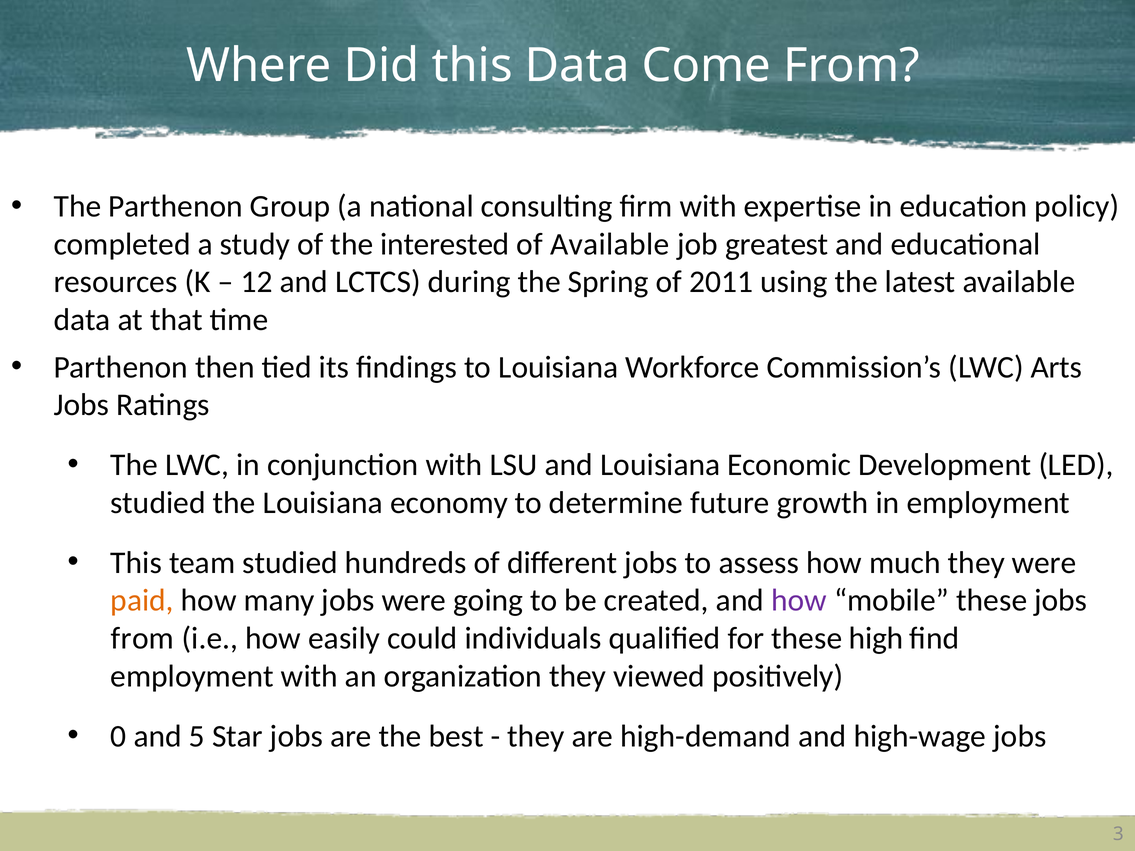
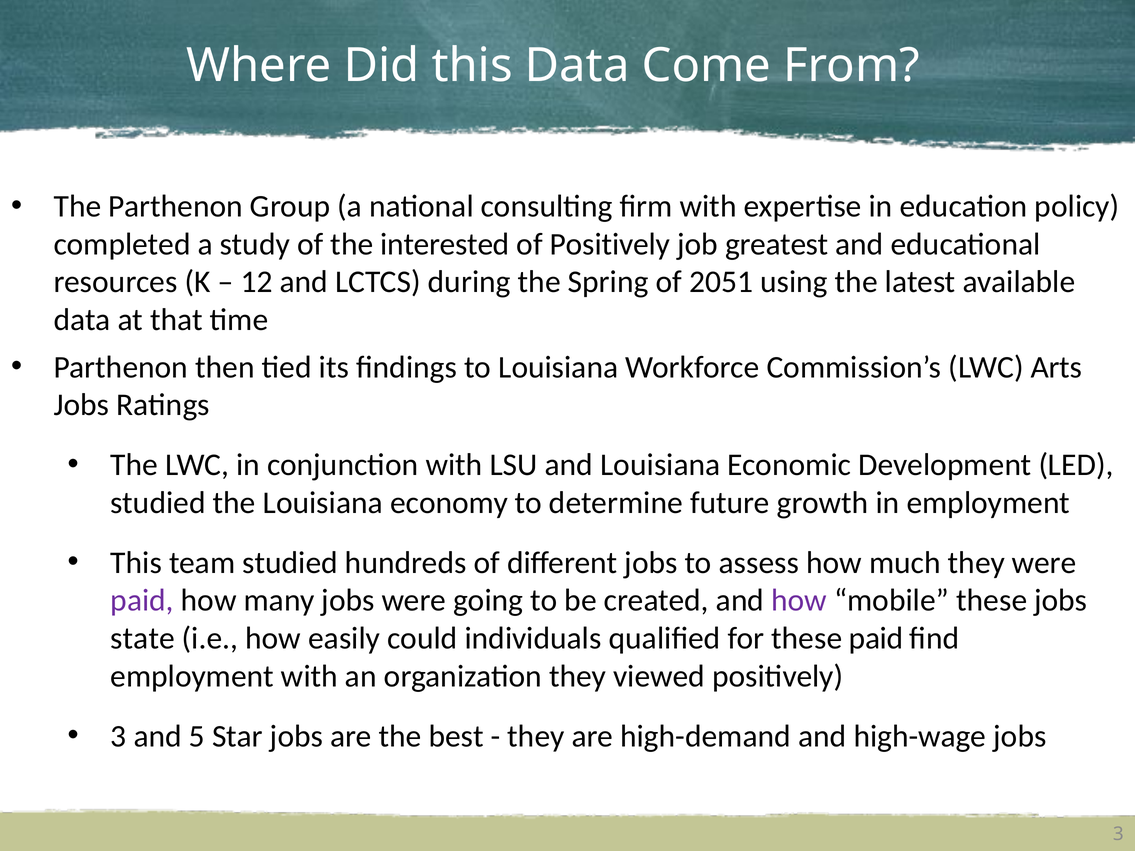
of Available: Available -> Positively
2011: 2011 -> 2051
paid at (142, 601) colour: orange -> purple
from at (142, 639): from -> state
these high: high -> paid
0 at (118, 736): 0 -> 3
